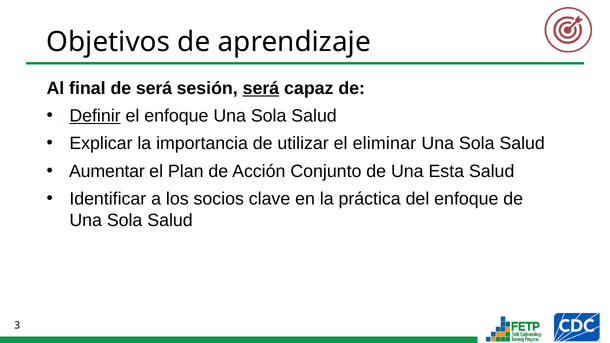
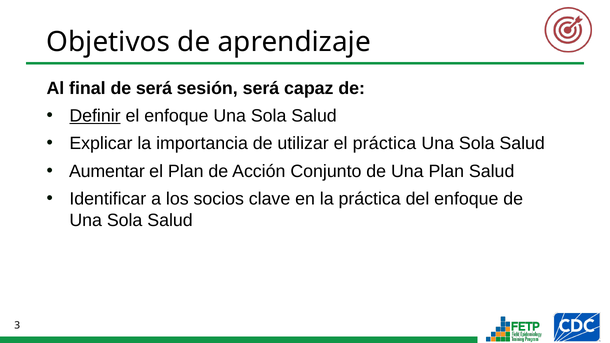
será at (261, 88) underline: present -> none
el eliminar: eliminar -> práctica
Una Esta: Esta -> Plan
